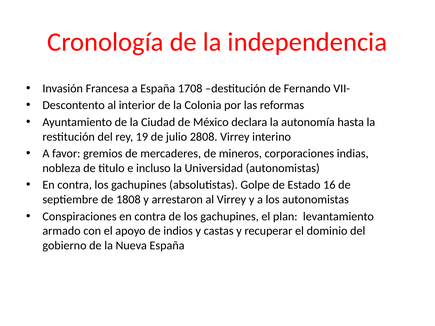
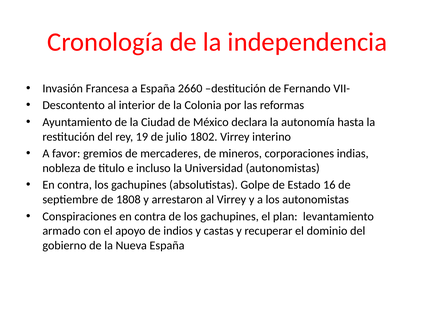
1708: 1708 -> 2660
2808: 2808 -> 1802
